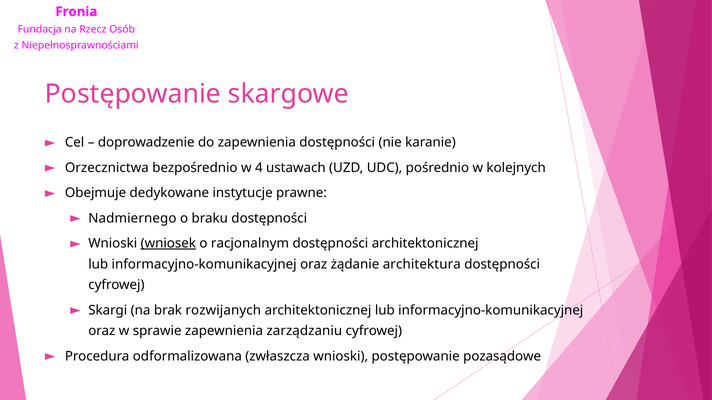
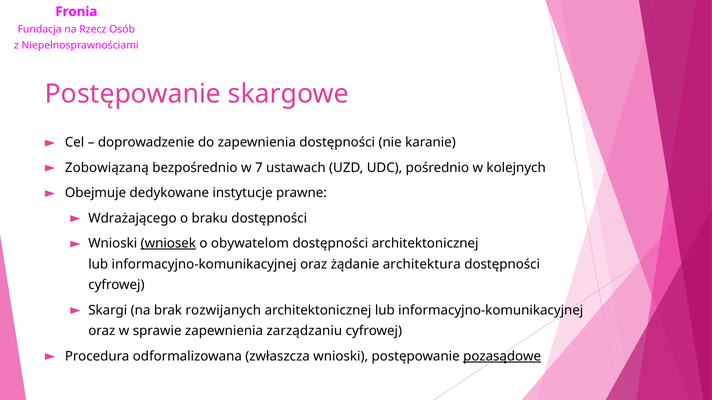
Orzecznictwa: Orzecznictwa -> Zobowiązaną
4: 4 -> 7
Nadmiernego: Nadmiernego -> Wdrażającego
racjonalnym: racjonalnym -> obywatelom
pozasądowe underline: none -> present
